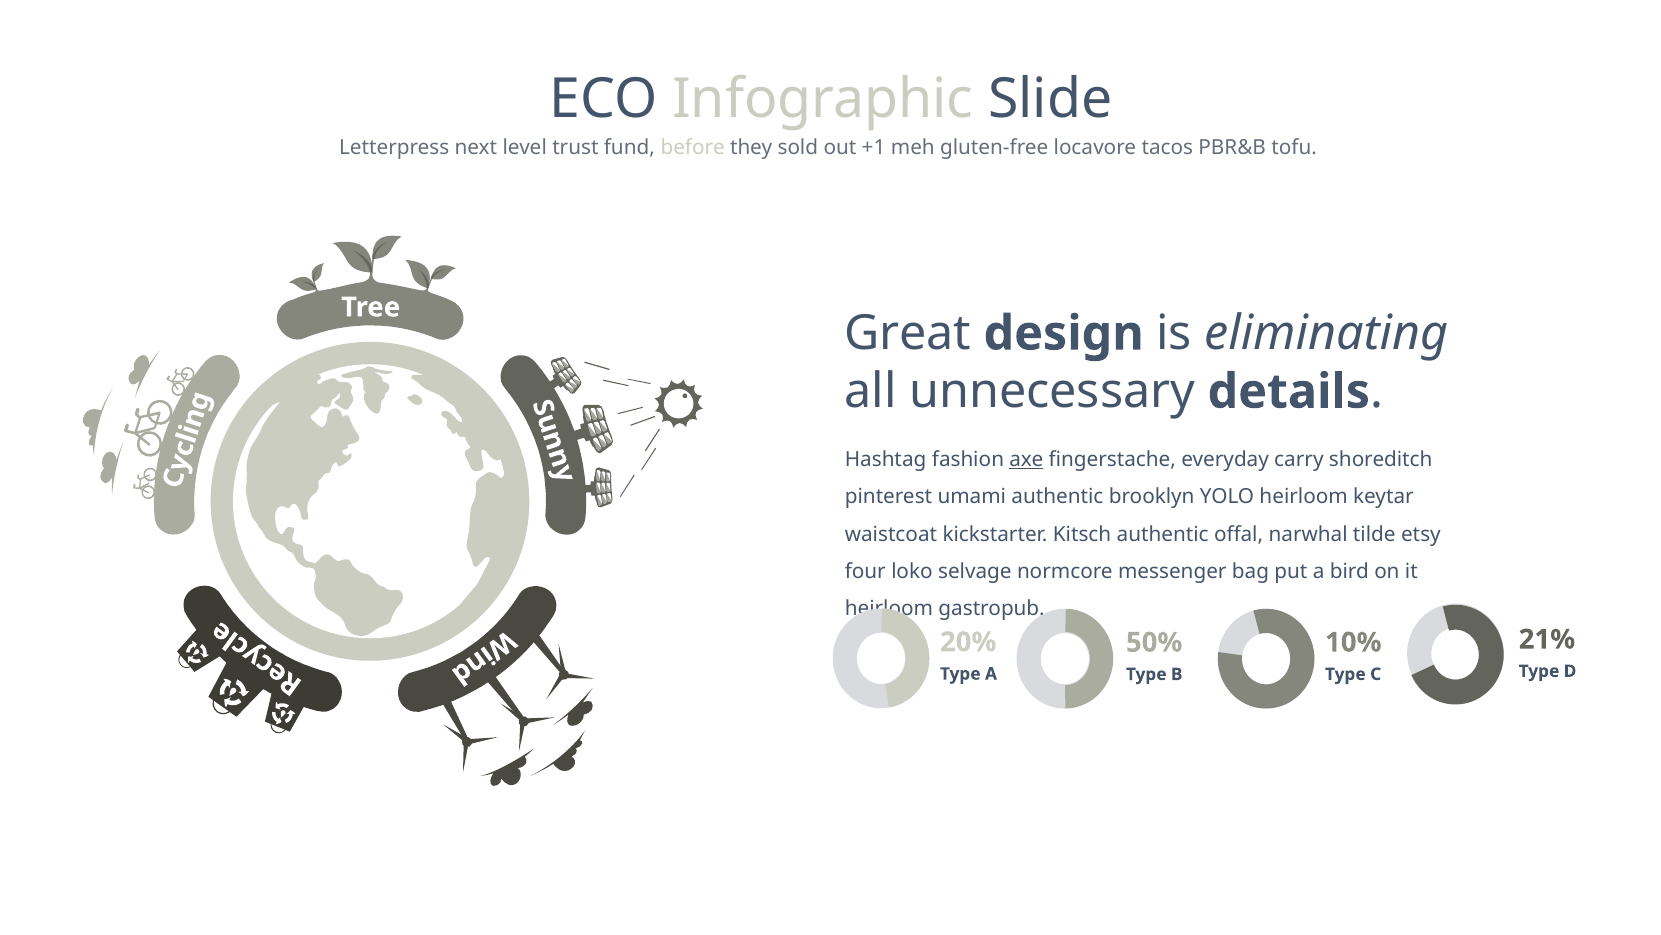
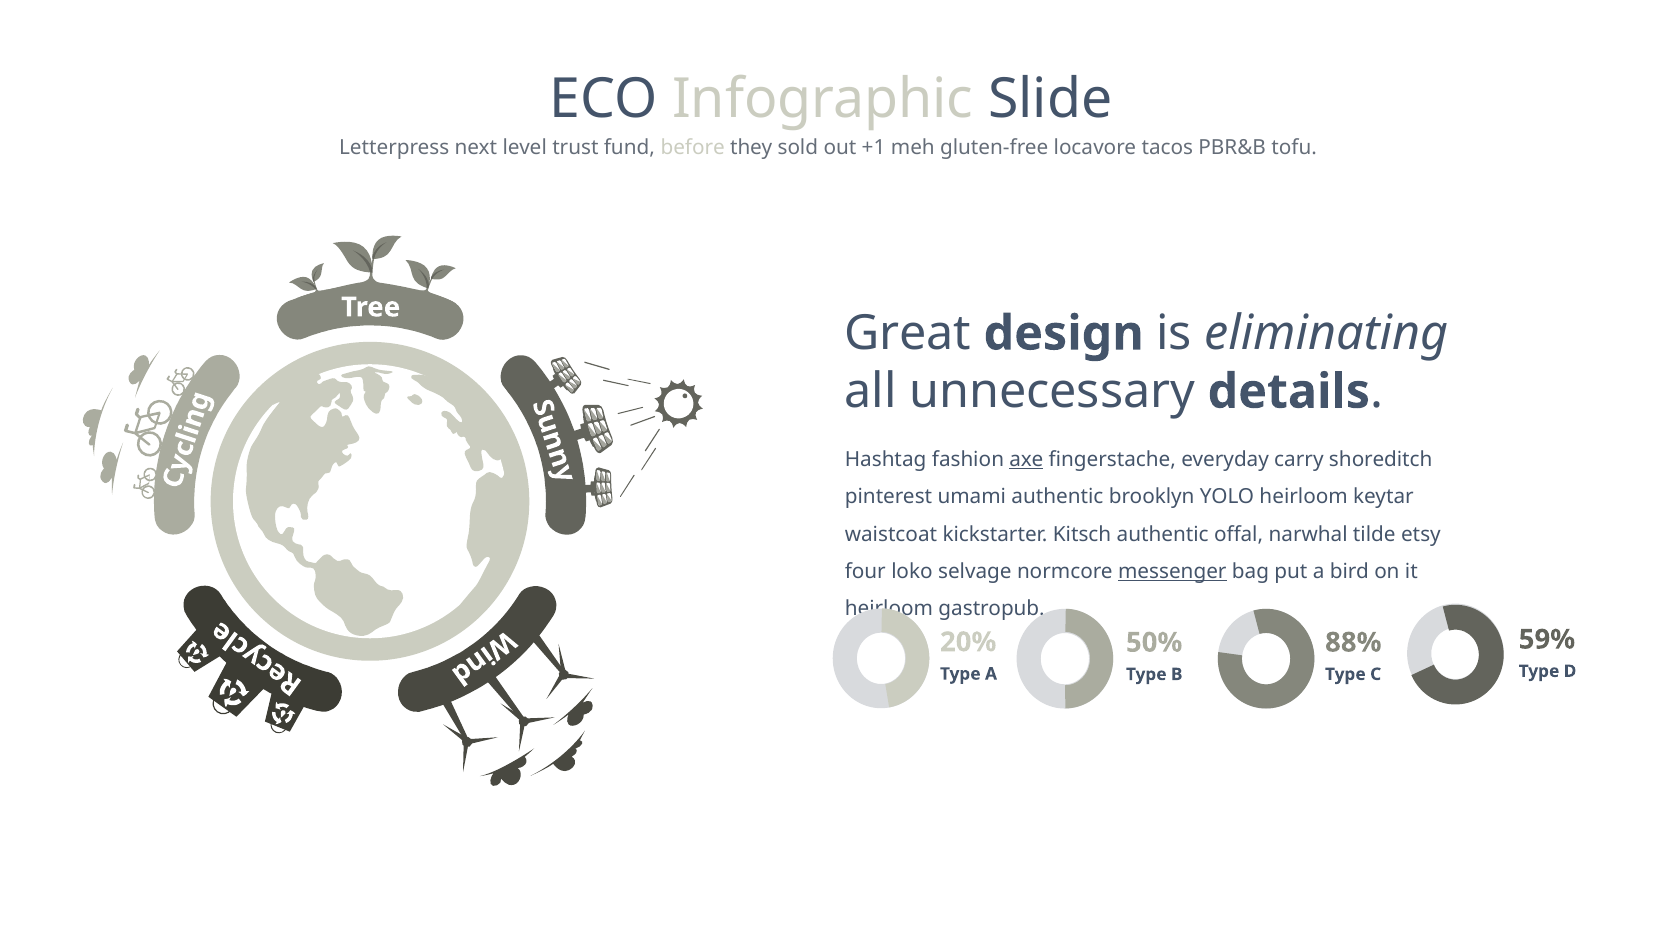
messenger underline: none -> present
21%: 21% -> 59%
10%: 10% -> 88%
